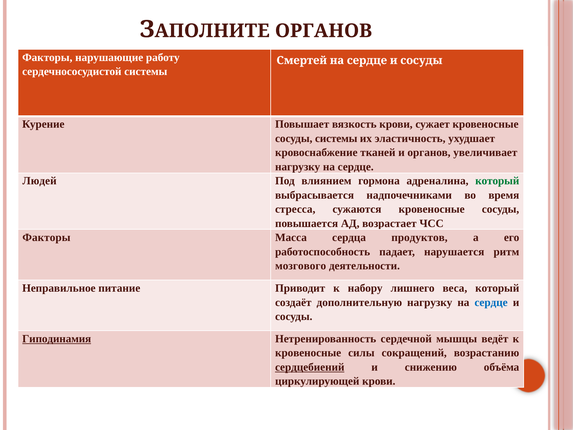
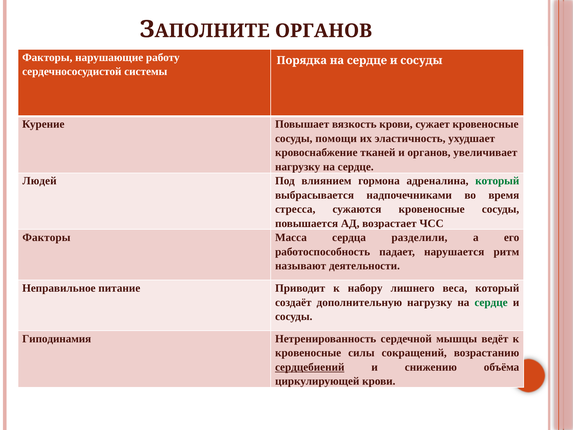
Смертей: Смертей -> Порядка
сосуды системы: системы -> помощи
продуктов: продуктов -> разделили
мозгового: мозгового -> называют
сердце at (491, 302) colour: blue -> green
Гиподинамия underline: present -> none
